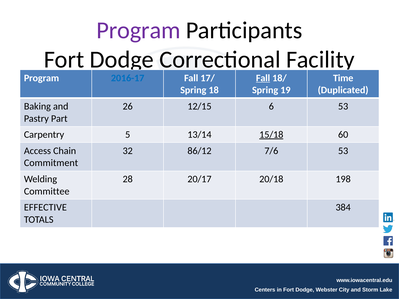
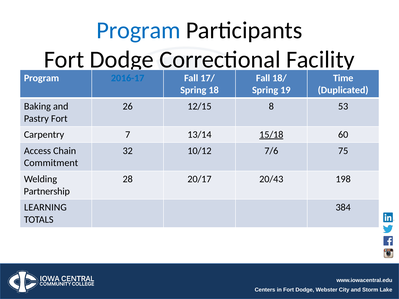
Program at (138, 30) colour: purple -> blue
Fall at (263, 78) underline: present -> none
6: 6 -> 8
Pastry Part: Part -> Fort
5: 5 -> 7
86/12: 86/12 -> 10/12
7/6 53: 53 -> 75
20/18: 20/18 -> 20/43
Committee: Committee -> Partnership
EFFECTIVE: EFFECTIVE -> LEARNING
